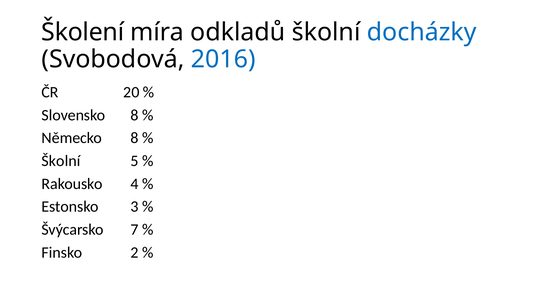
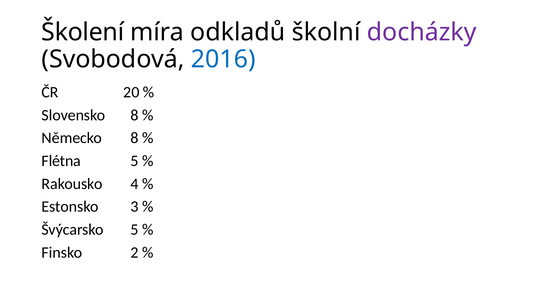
docházky colour: blue -> purple
Školní at (61, 161): Školní -> Flétna
Švýcarsko 7: 7 -> 5
